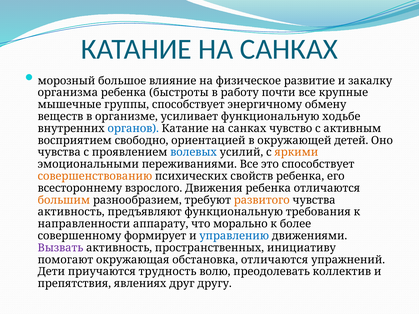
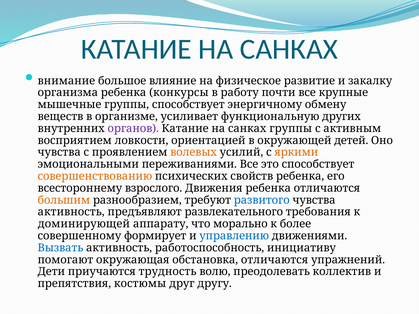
морозный: морозный -> внимание
быстроты: быстроты -> конкурсы
ходьбе: ходьбе -> других
органов colour: blue -> purple
санках чувство: чувство -> группы
свободно: свободно -> ловкости
волевых colour: blue -> orange
развитого colour: orange -> blue
предъявляют функциональную: функциональную -> развлекательного
направленности: направленности -> доминирующей
Вызвать colour: purple -> blue
пространственных: пространственных -> работоспособность
явлениях: явлениях -> костюмы
